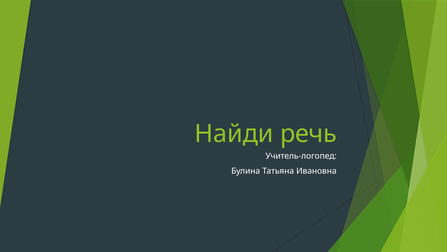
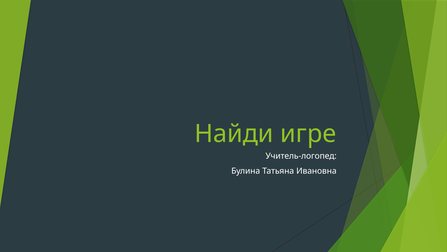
речь: речь -> игре
